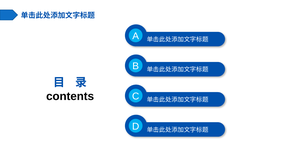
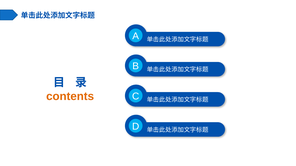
contents colour: black -> orange
